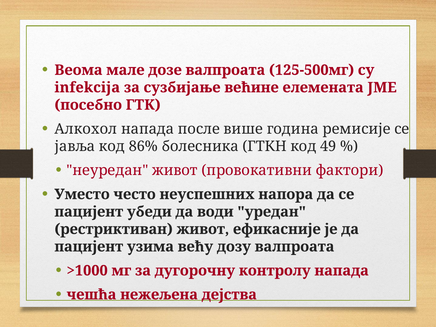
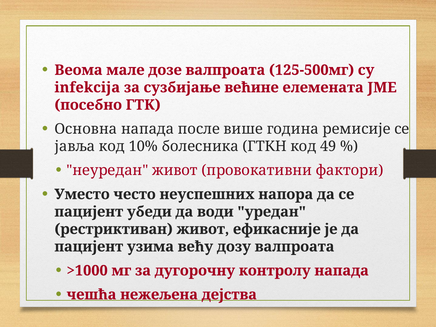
Алкохол: Алкохол -> Основна
86%: 86% -> 10%
